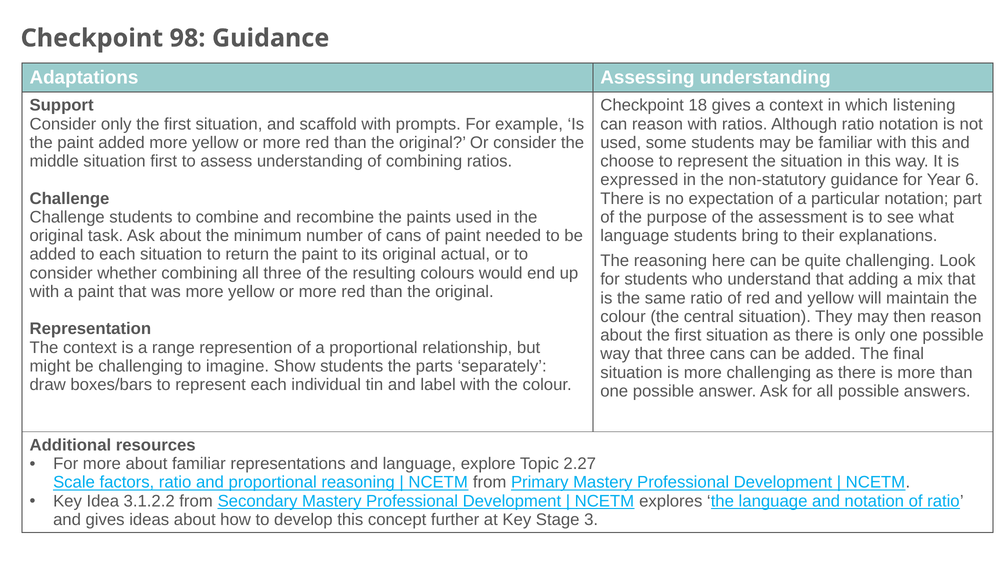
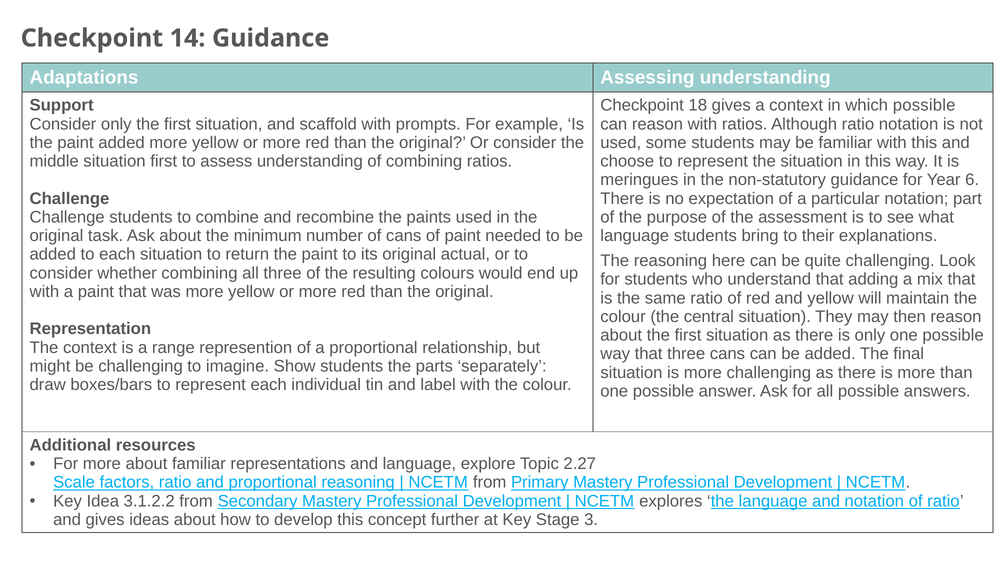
98: 98 -> 14
which listening: listening -> possible
expressed: expressed -> meringues
